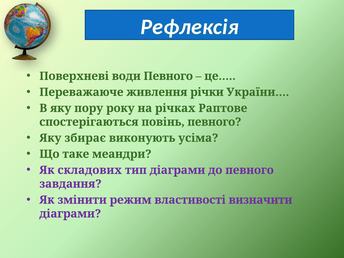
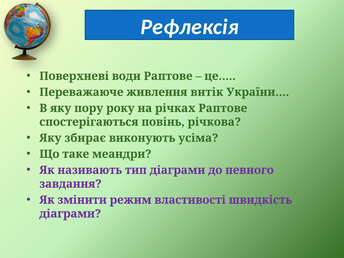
води Певного: Певного -> Раптове
річки: річки -> витік
повінь певного: певного -> річкова
складових: складових -> називають
визначити: визначити -> швидкість
